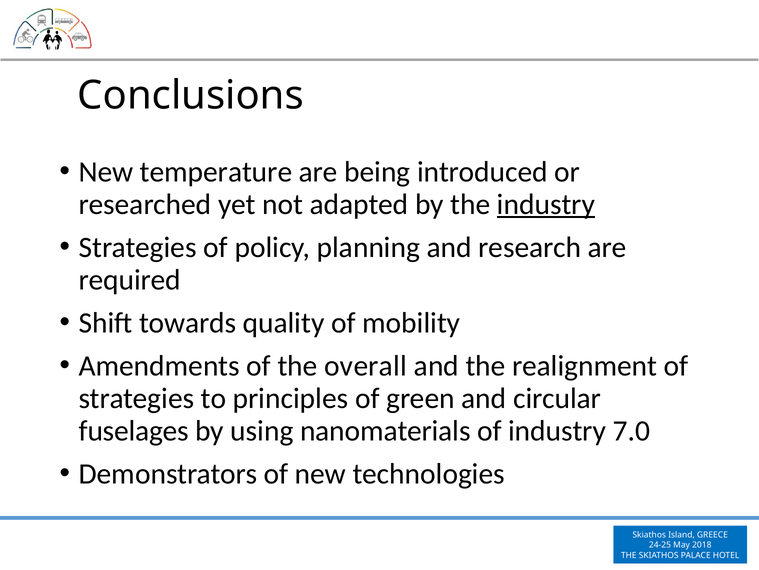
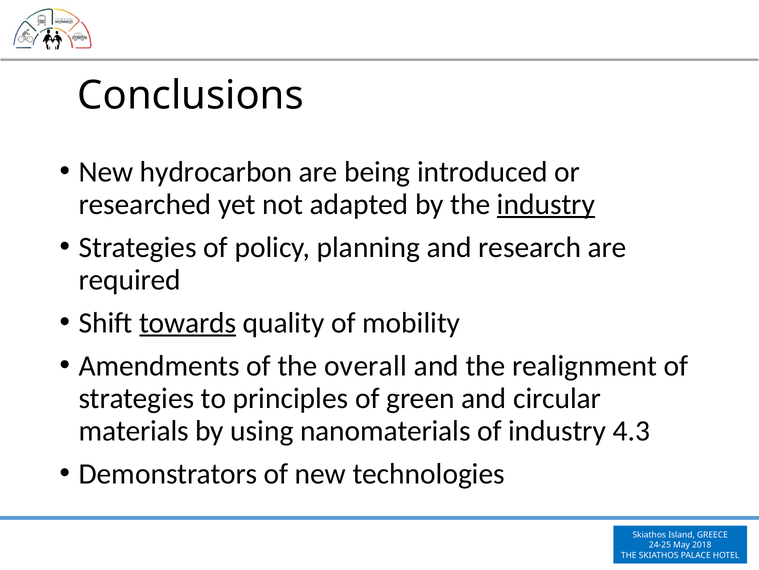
temperature: temperature -> hydrocarbon
towards underline: none -> present
fuselages: fuselages -> materials
7.0: 7.0 -> 4.3
